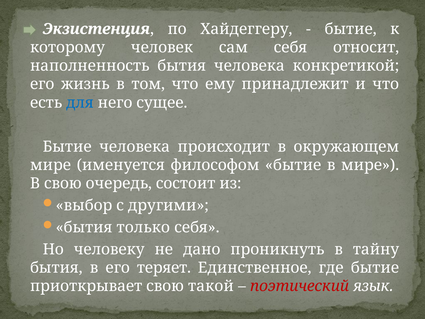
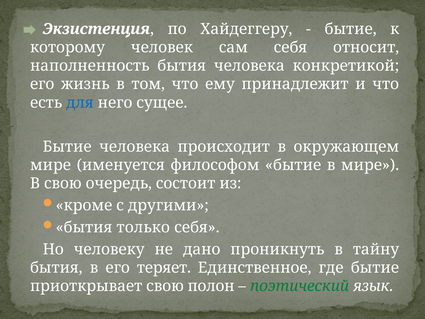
выбор: выбор -> кроме
такой: такой -> полон
поэтический colour: red -> green
